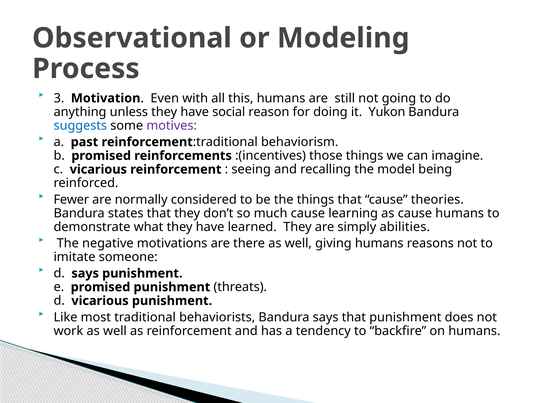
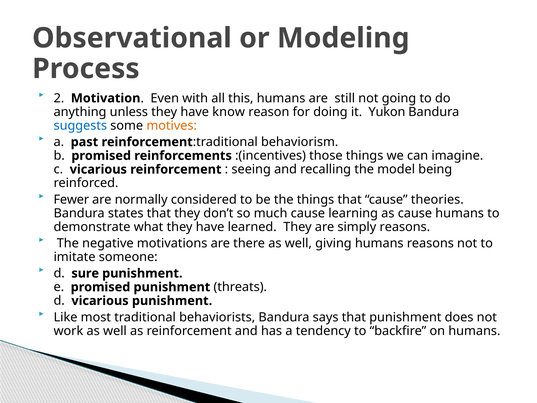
3: 3 -> 2
social: social -> know
motives colour: purple -> orange
simply abilities: abilities -> reasons
d says: says -> sure
